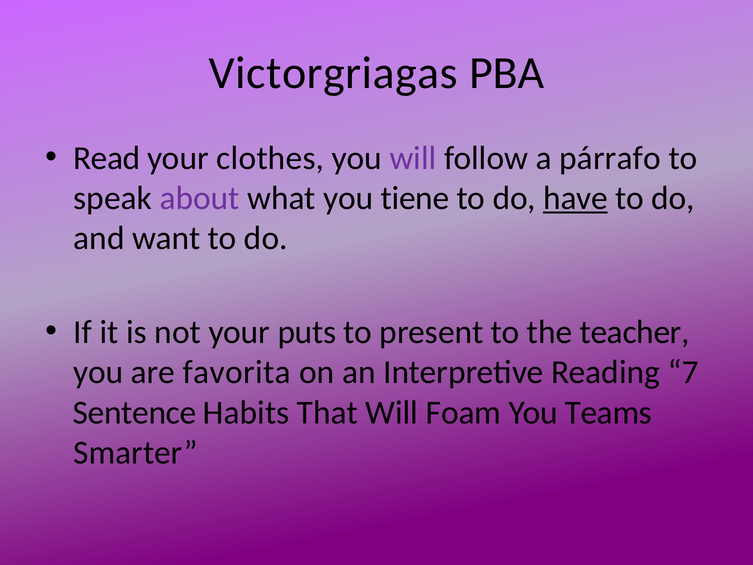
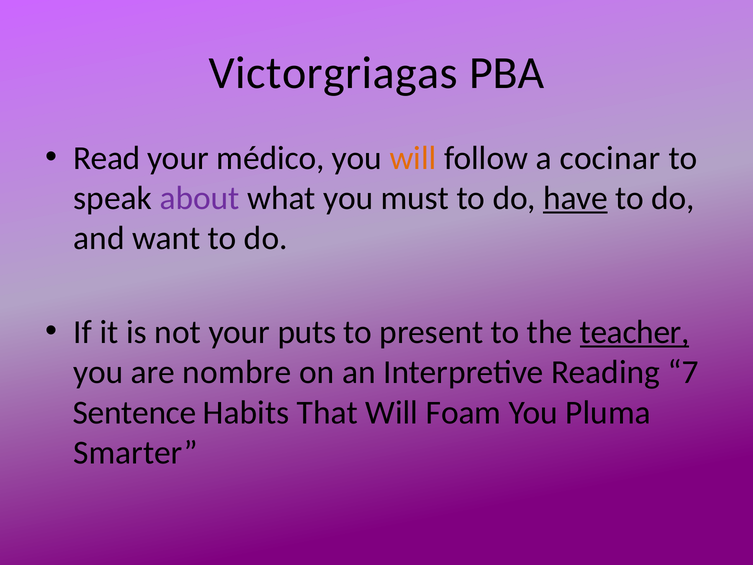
clothes: clothes -> médico
will at (413, 158) colour: purple -> orange
párrafo: párrafo -> cocinar
tiene: tiene -> must
teacher underline: none -> present
favorita: favorita -> nombre
Teams: Teams -> Pluma
